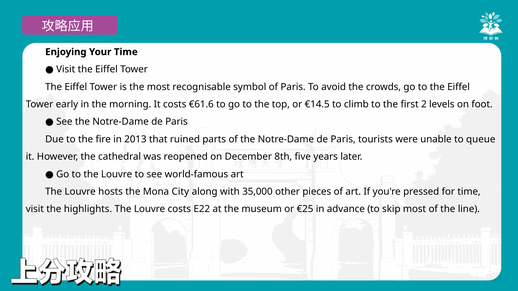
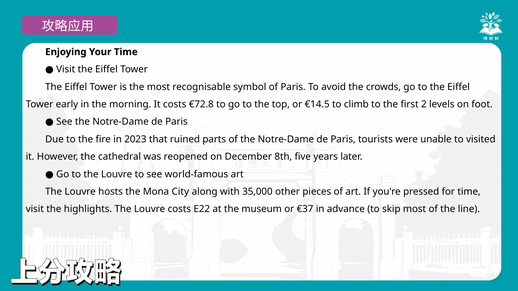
€61.6: €61.6 -> €72.8
2013: 2013 -> 2023
queue: queue -> visited
€25: €25 -> €37
